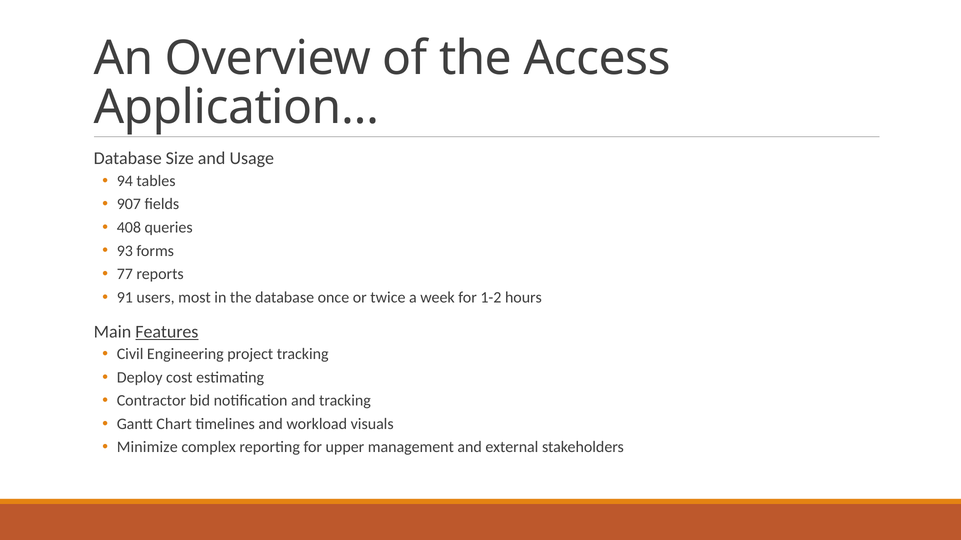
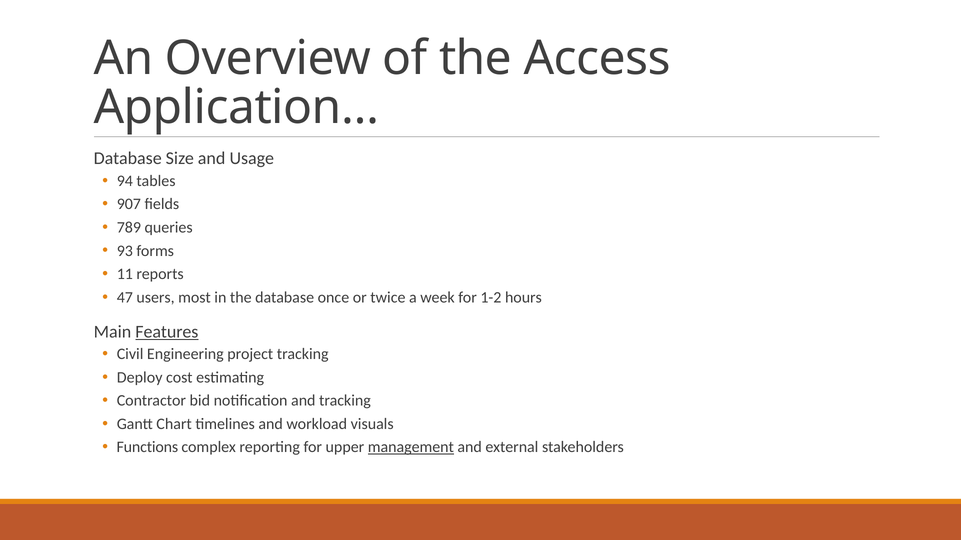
408: 408 -> 789
77: 77 -> 11
91: 91 -> 47
Minimize: Minimize -> Functions
management underline: none -> present
